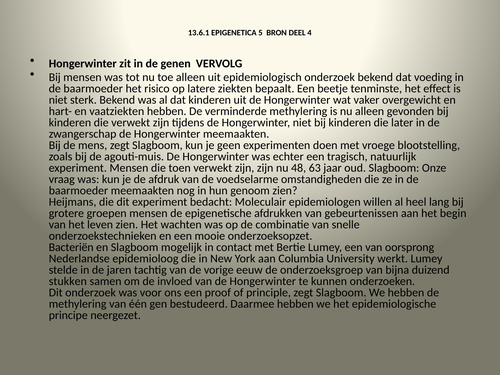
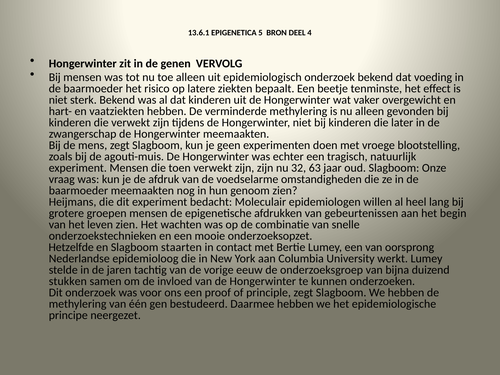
48: 48 -> 32
Bacteriën: Bacteriën -> Hetzelfde
mogelijk: mogelijk -> staarten
